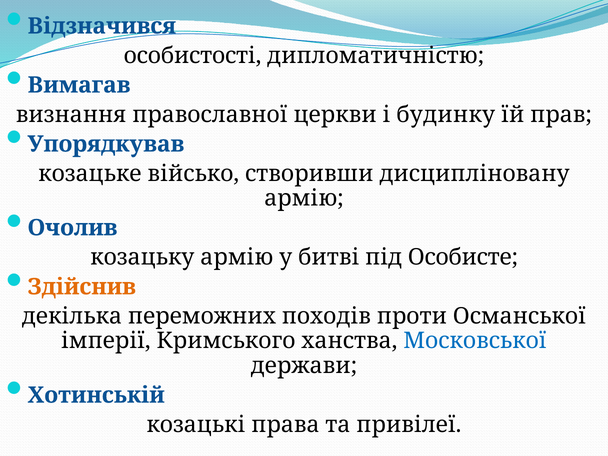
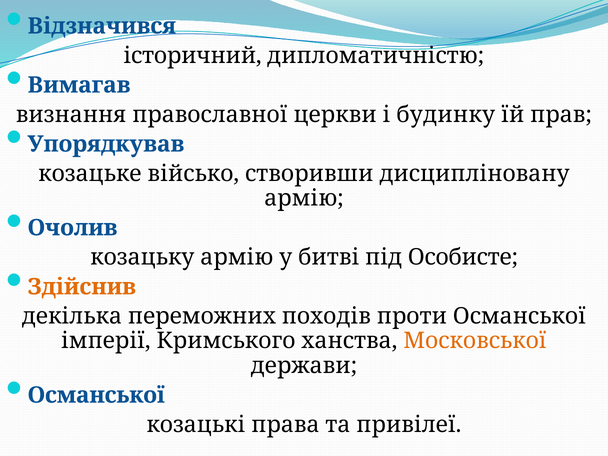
особистості: особистості -> історичний
Московської colour: blue -> orange
Хотинській at (96, 395): Хотинській -> Османської
